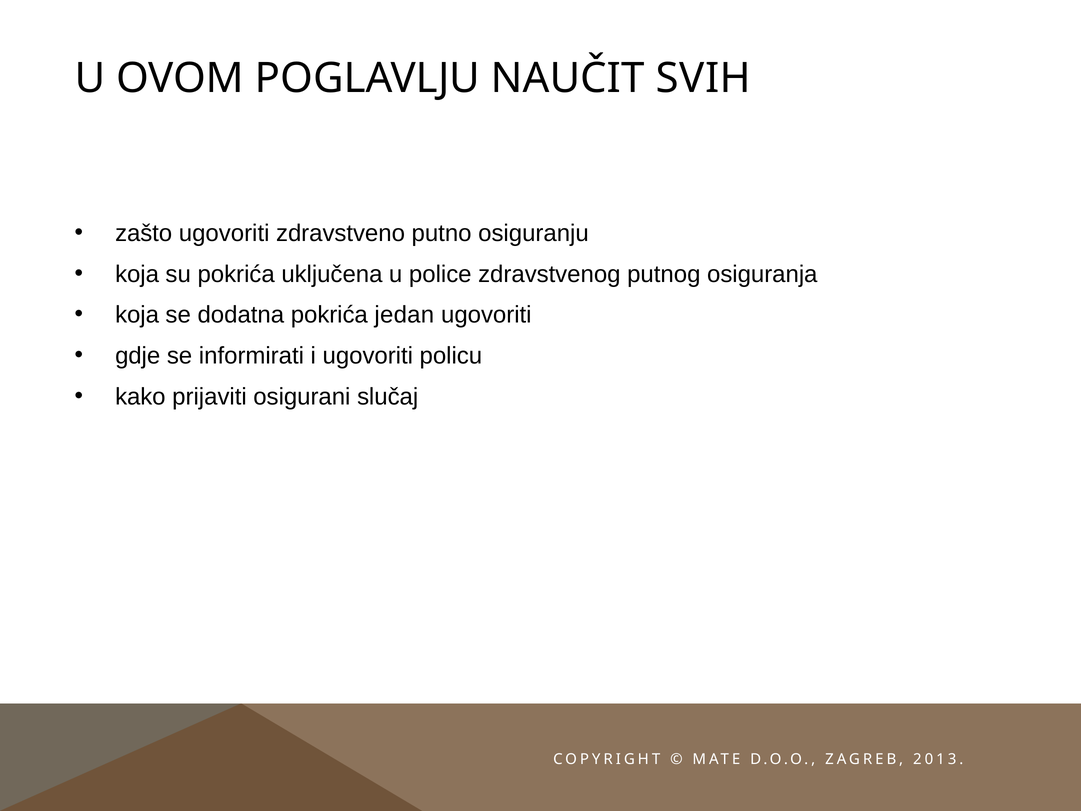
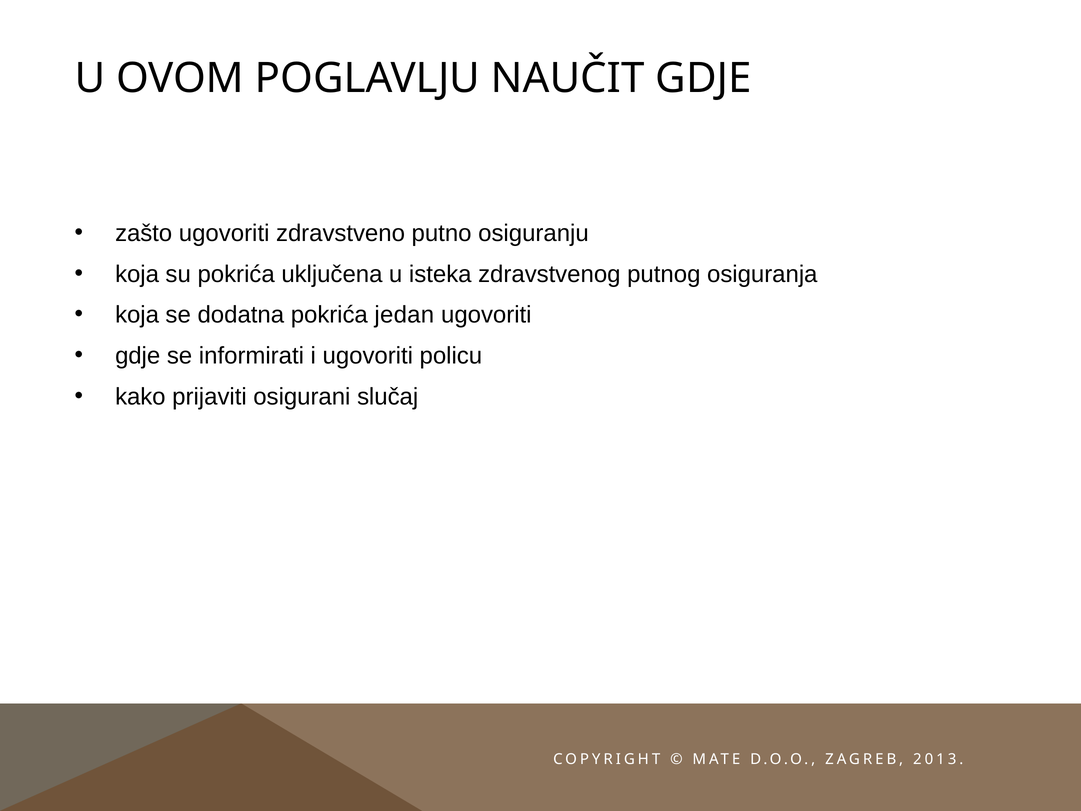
NAUČIT SVIH: SVIH -> GDJE
police: police -> isteka
